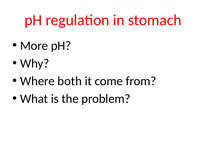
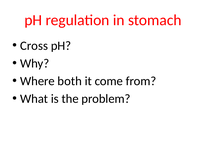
More: More -> Cross
